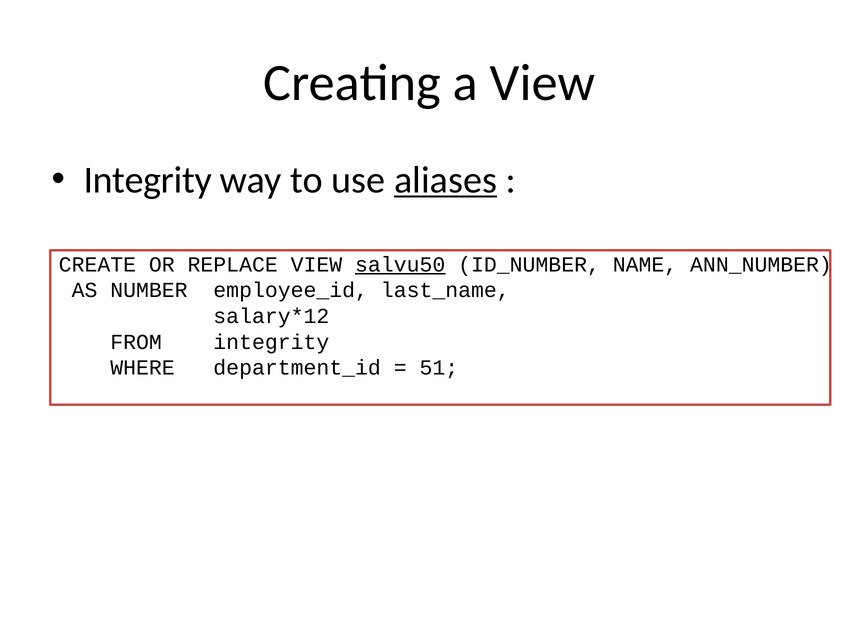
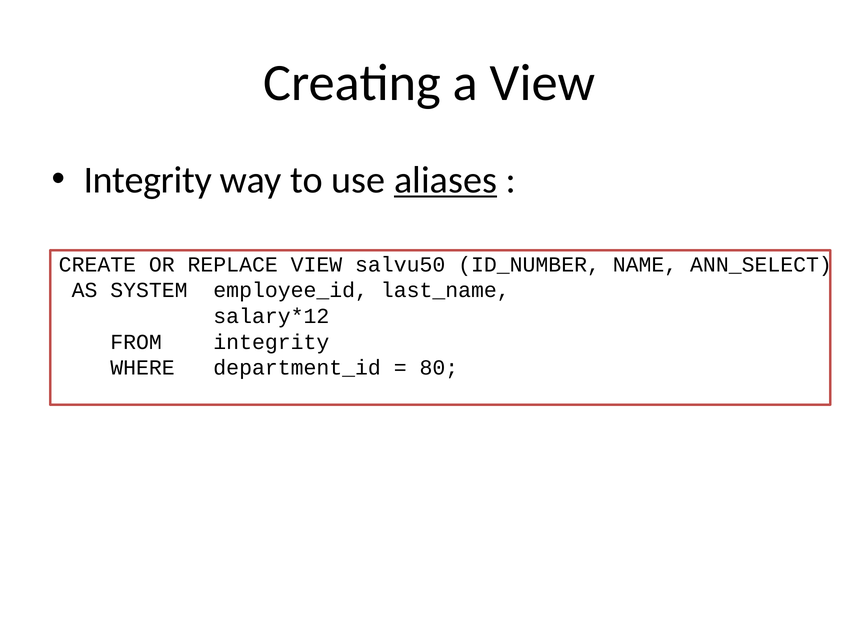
salvu50 underline: present -> none
ANN_NUMBER: ANN_NUMBER -> ANN_SELECT
NUMBER: NUMBER -> SYSTEM
51: 51 -> 80
